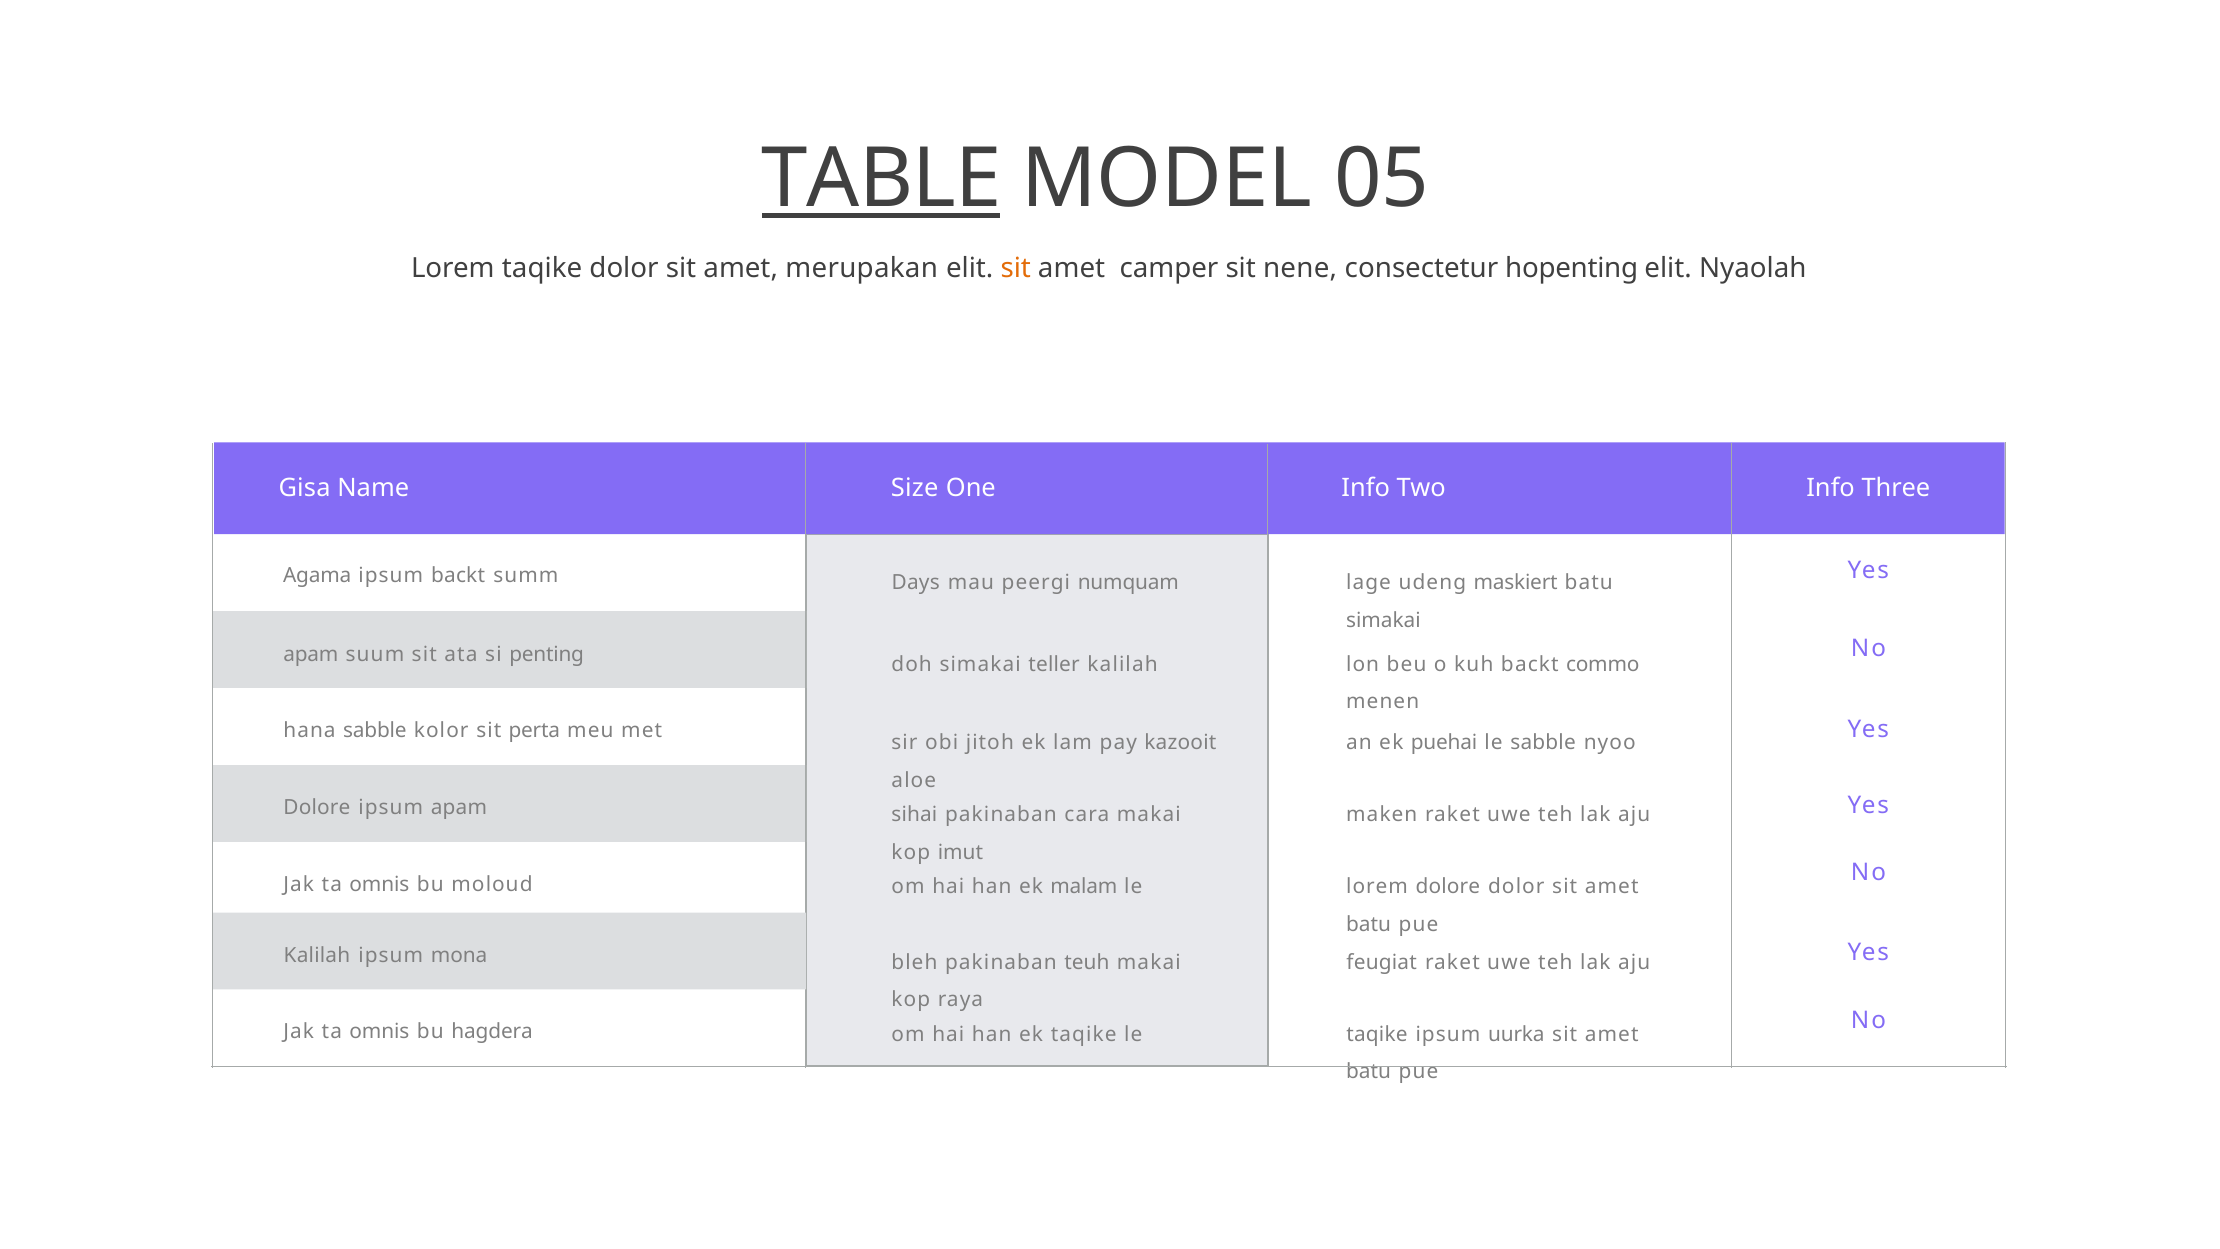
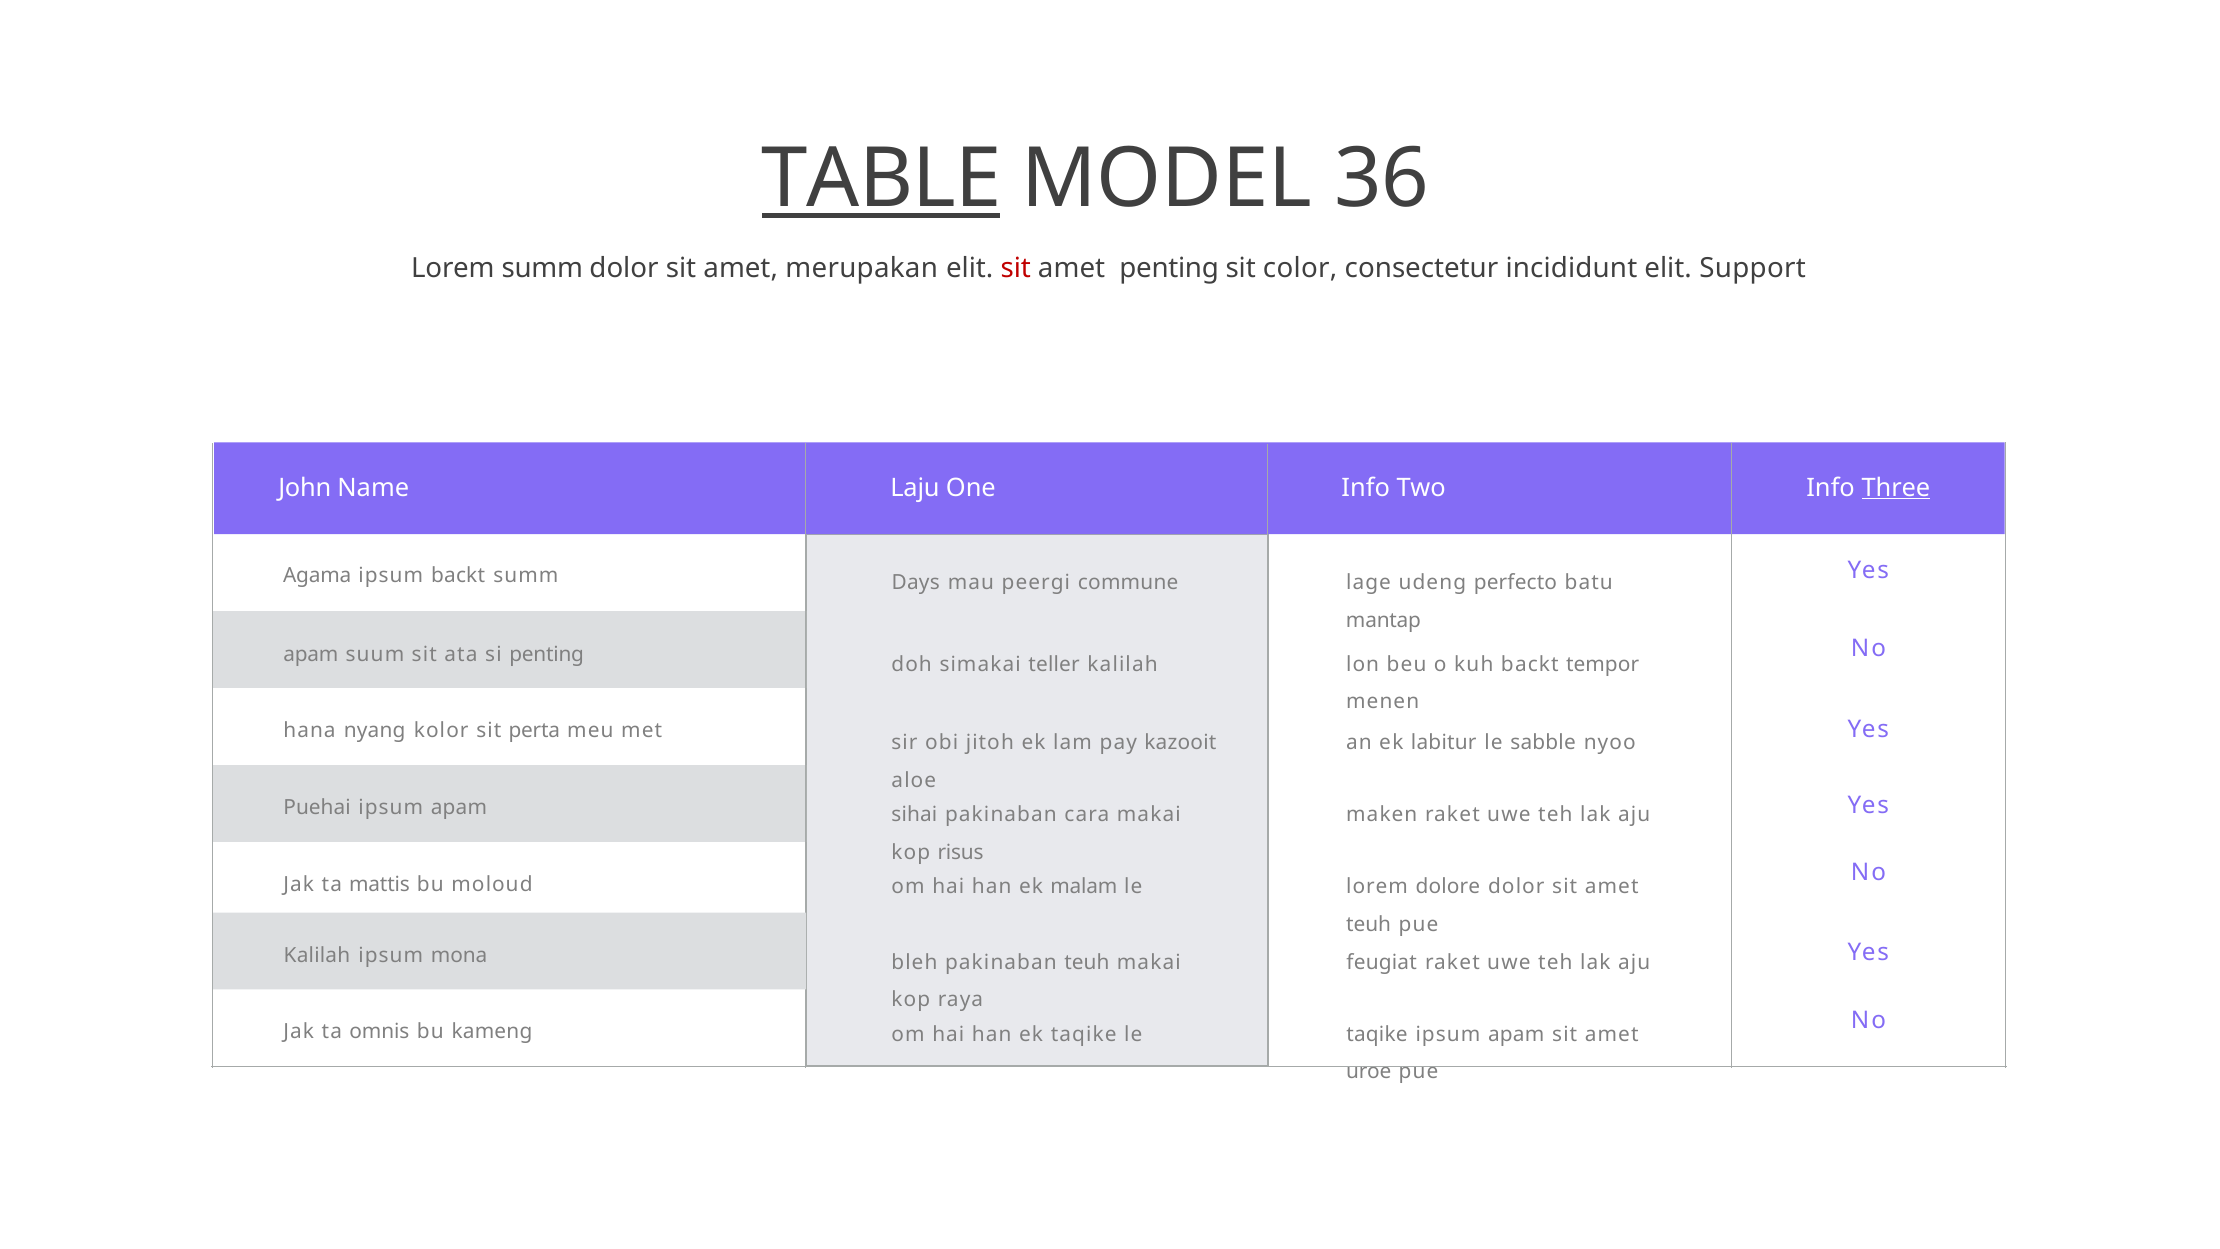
05: 05 -> 36
Lorem taqike: taqike -> summ
sit at (1016, 269) colour: orange -> red
amet camper: camper -> penting
nene: nene -> color
hopenting: hopenting -> incididunt
Nyaolah: Nyaolah -> Support
Gisa: Gisa -> John
Size: Size -> Laju
Three underline: none -> present
numquam: numquam -> commune
maskiert: maskiert -> perfecto
simakai at (1383, 620): simakai -> mantap
commo: commo -> tempor
hana sabble: sabble -> nyang
puehai: puehai -> labitur
Dolore at (317, 808): Dolore -> Puehai
imut: imut -> risus
omnis at (379, 884): omnis -> mattis
batu at (1369, 924): batu -> teuh
hagdera: hagdera -> kameng
uurka at (1516, 1034): uurka -> apam
batu at (1369, 1072): batu -> uroe
